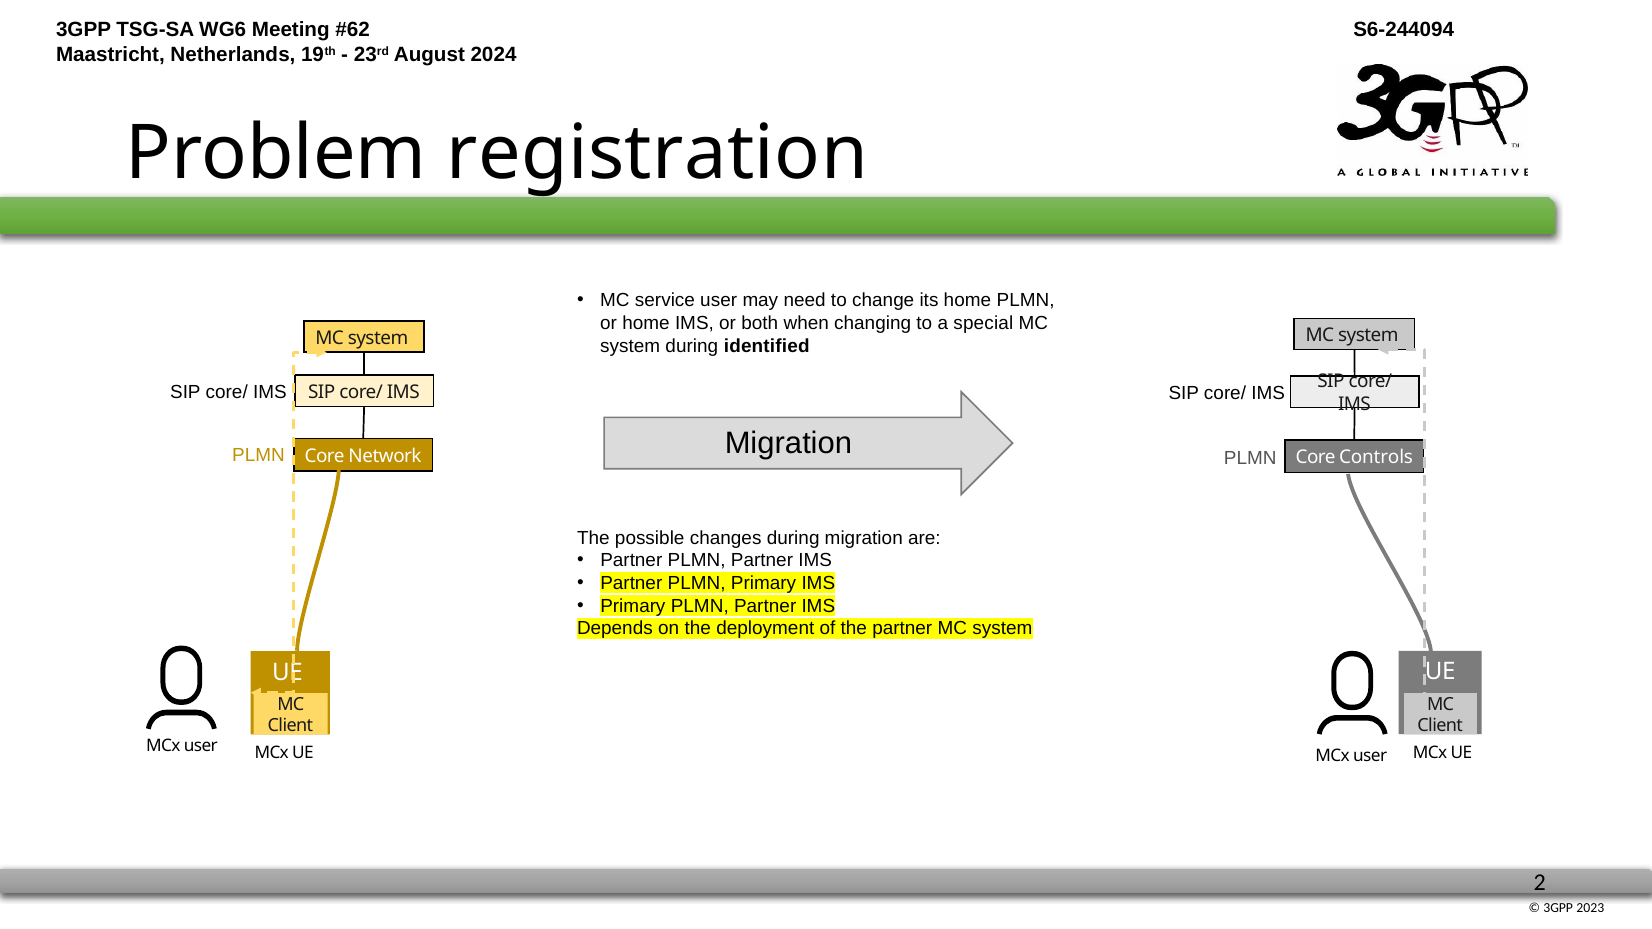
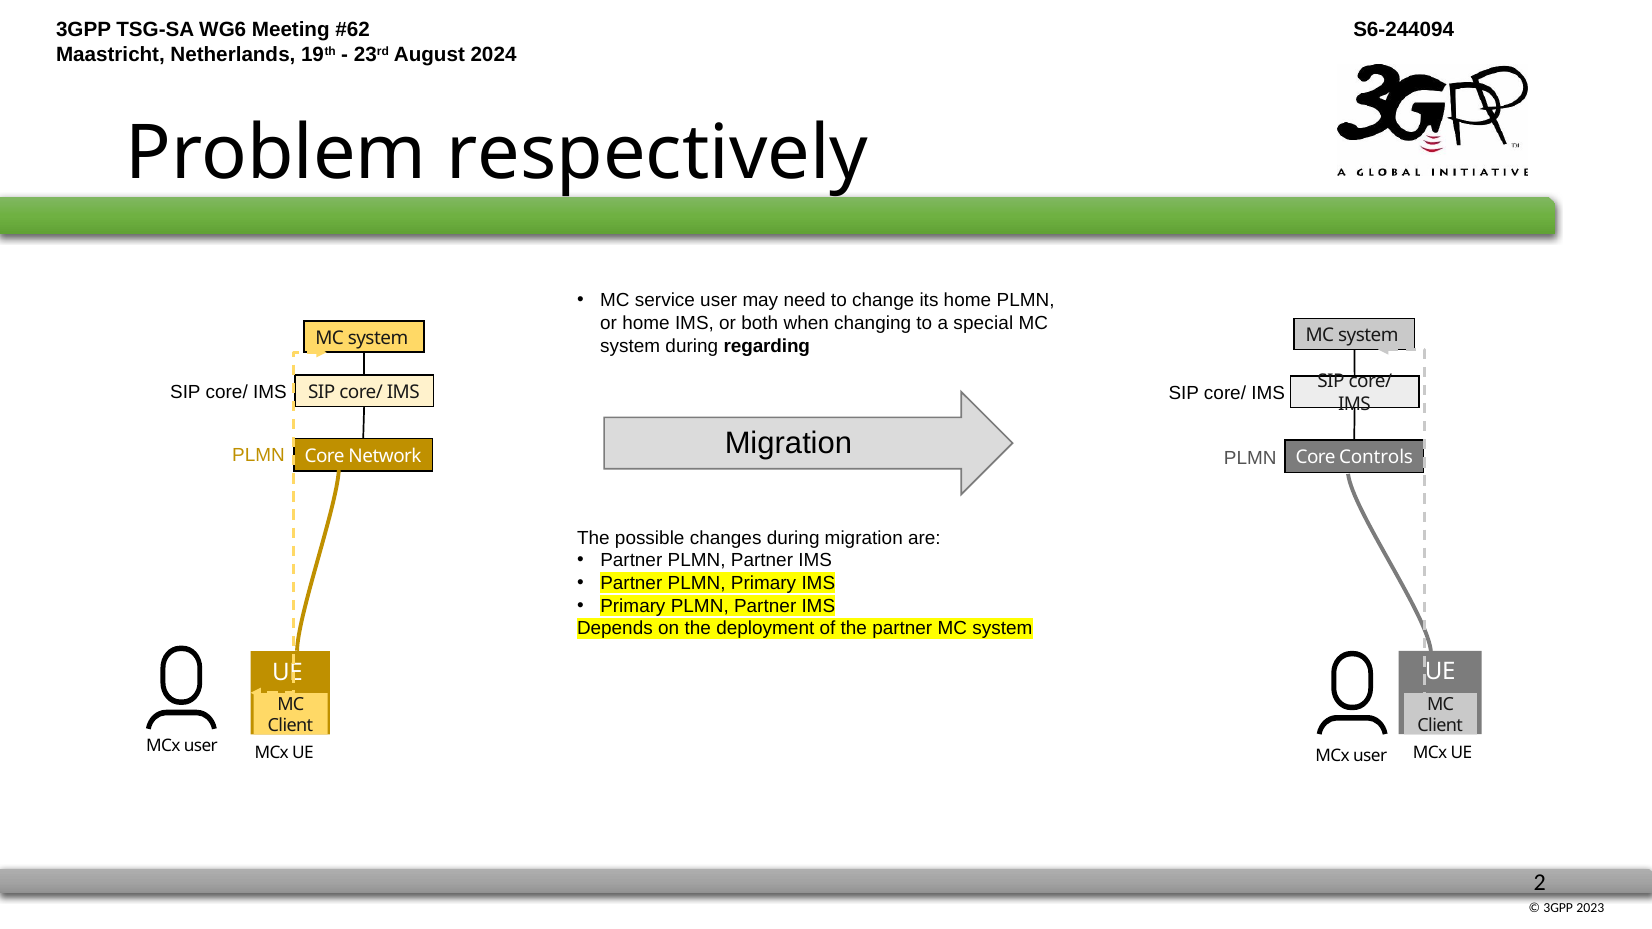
registration: registration -> respectively
identified: identified -> regarding
